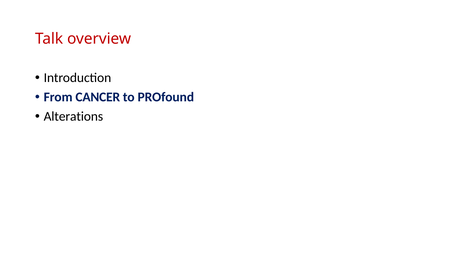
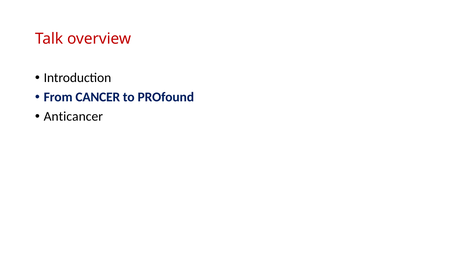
Alterations: Alterations -> Anticancer
